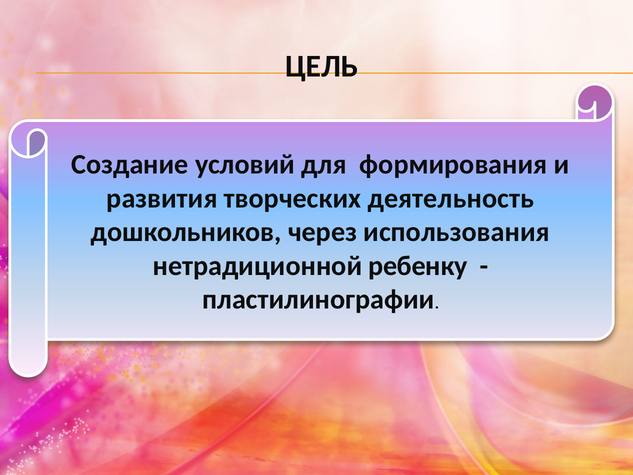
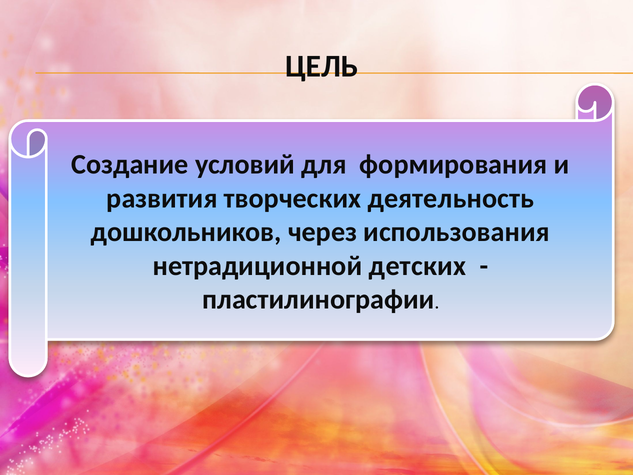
ребенку: ребенку -> детских
